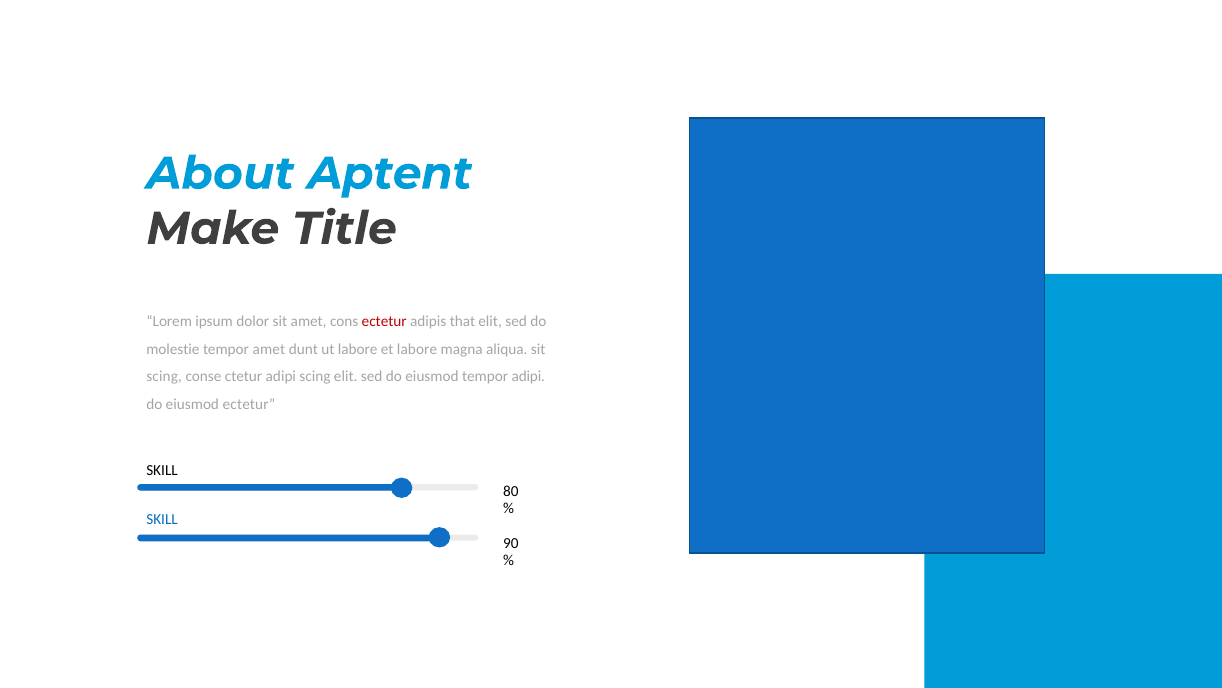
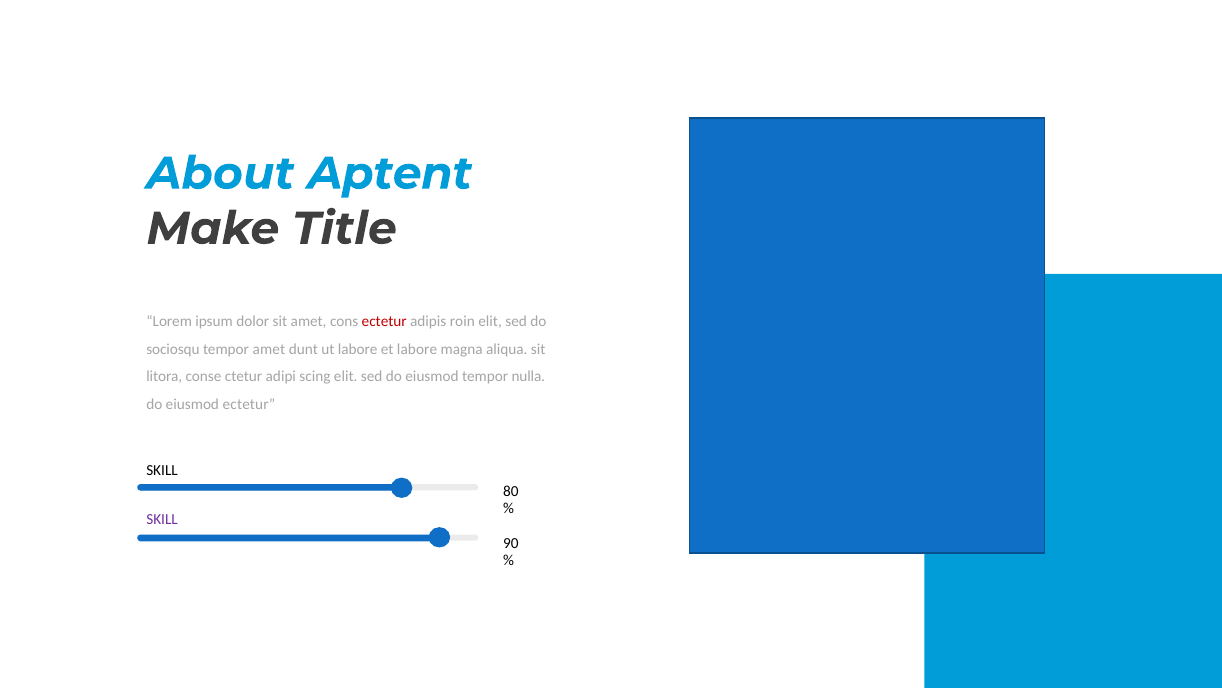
that: that -> roin
molestie: molestie -> sociosqu
scing at (164, 376): scing -> litora
tempor adipi: adipi -> nulla
SKILL at (162, 519) colour: blue -> purple
